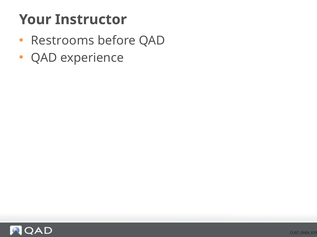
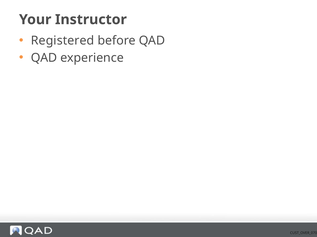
Restrooms: Restrooms -> Registered
